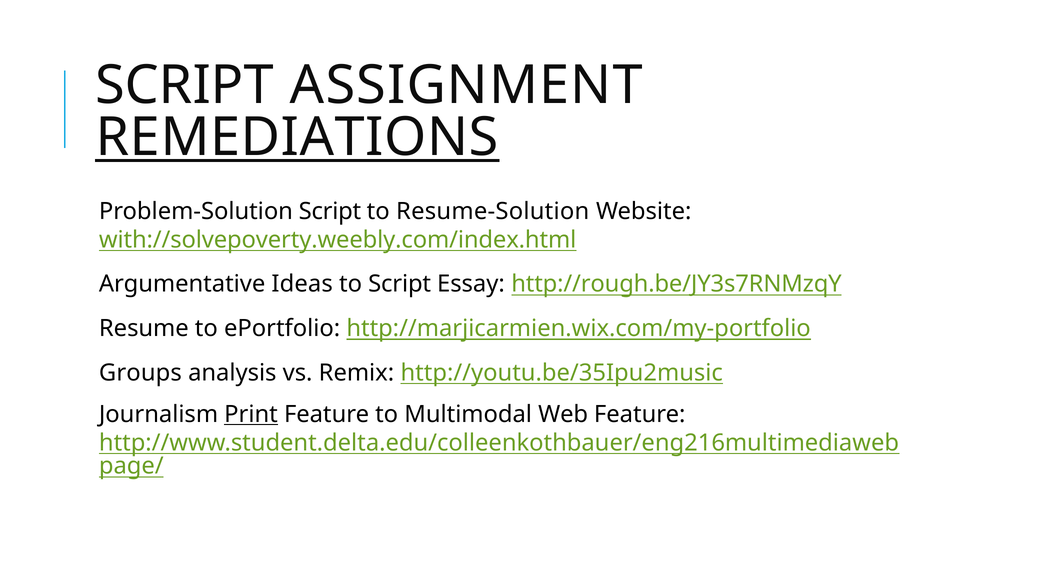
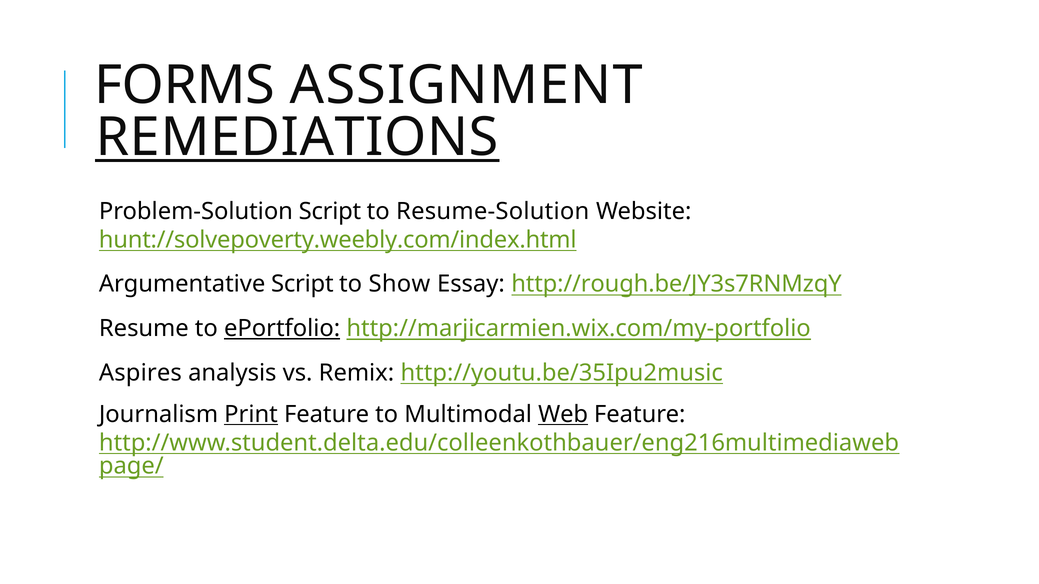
SCRIPT at (184, 85): SCRIPT -> FORMS
with://solvepoverty.weebly.com/index.html: with://solvepoverty.weebly.com/index.html -> hunt://solvepoverty.weebly.com/index.html
Argumentative Ideas: Ideas -> Script
to Script: Script -> Show
ePortfolio underline: none -> present
Groups: Groups -> Aspires
Web underline: none -> present
